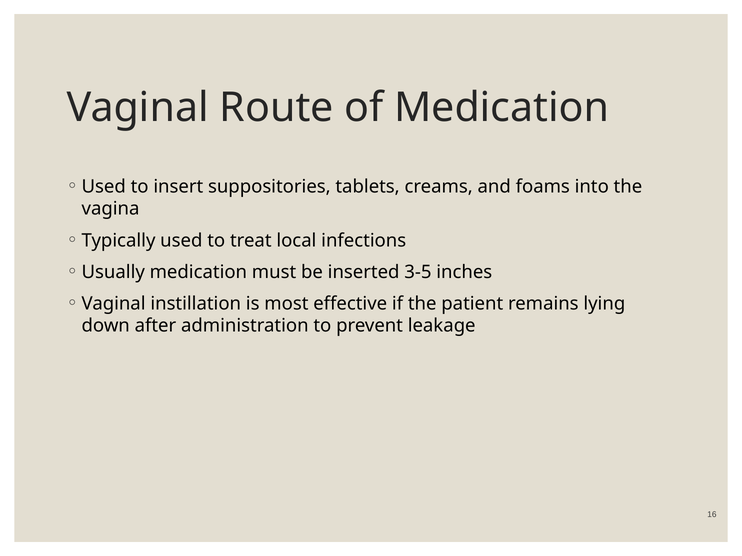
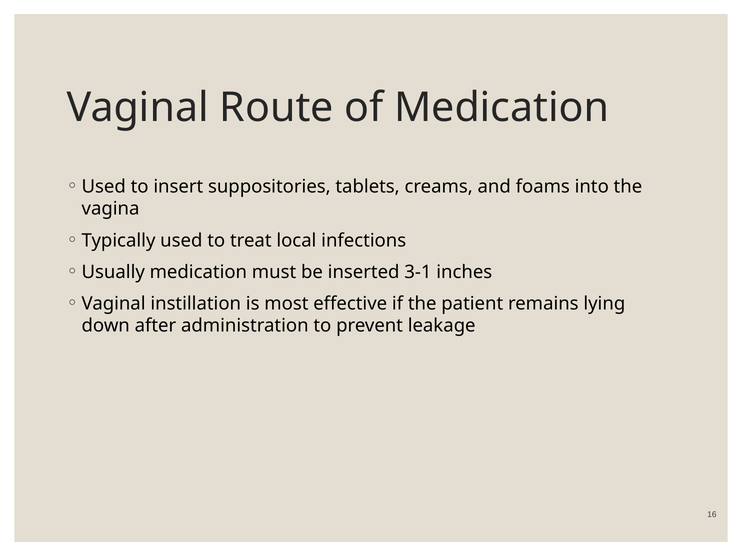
3-5: 3-5 -> 3-1
